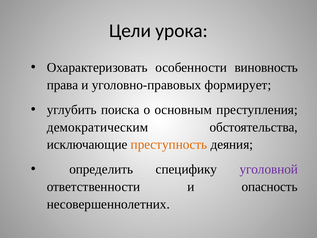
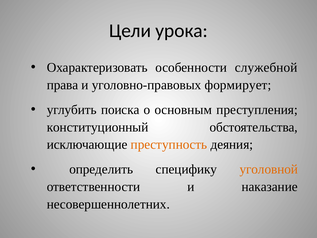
виновность: виновность -> служебной
демократическим: демократическим -> конституционный
уголовной colour: purple -> orange
опасность: опасность -> наказание
